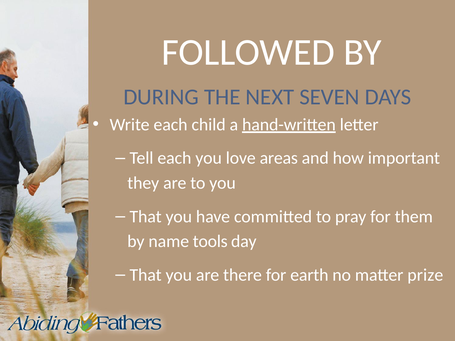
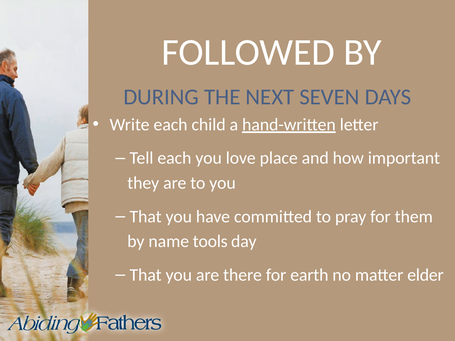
areas: areas -> place
prize: prize -> elder
